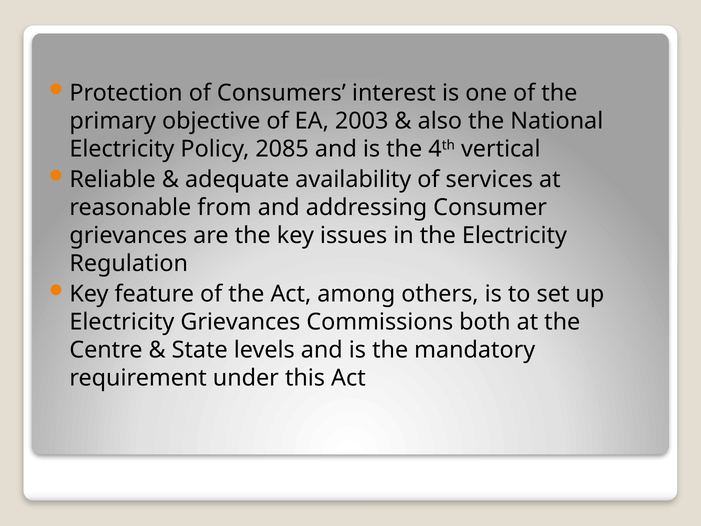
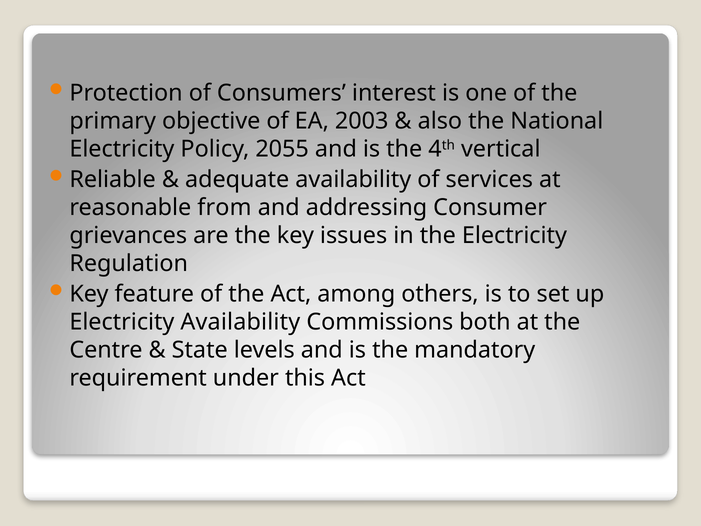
2085: 2085 -> 2055
Electricity Grievances: Grievances -> Availability
